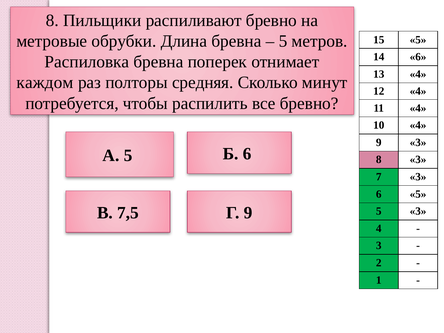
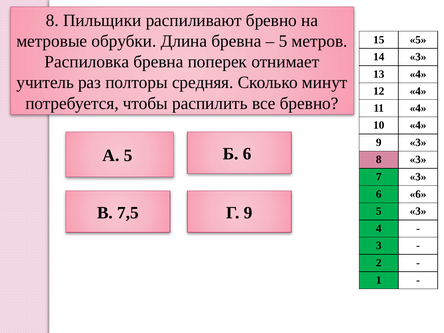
14 6: 6 -> 3
каждом: каждом -> учитель
6 5: 5 -> 6
